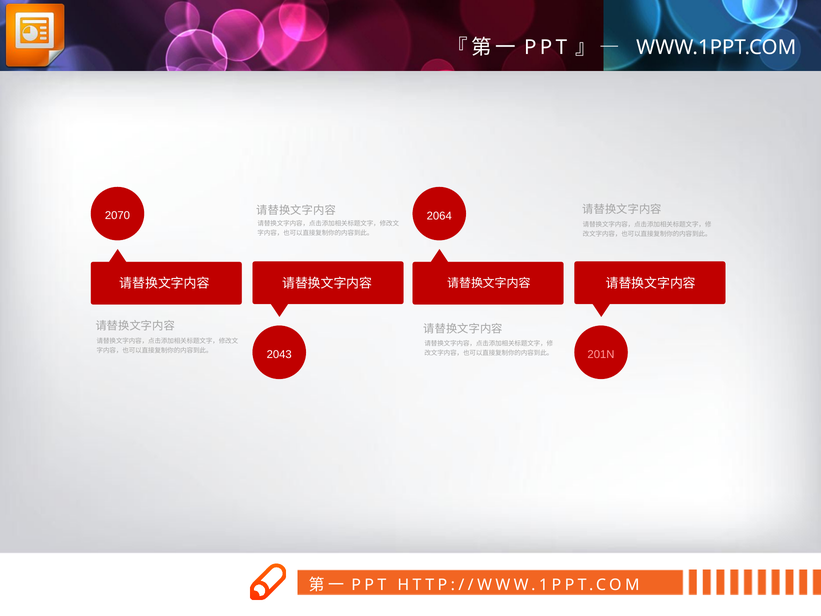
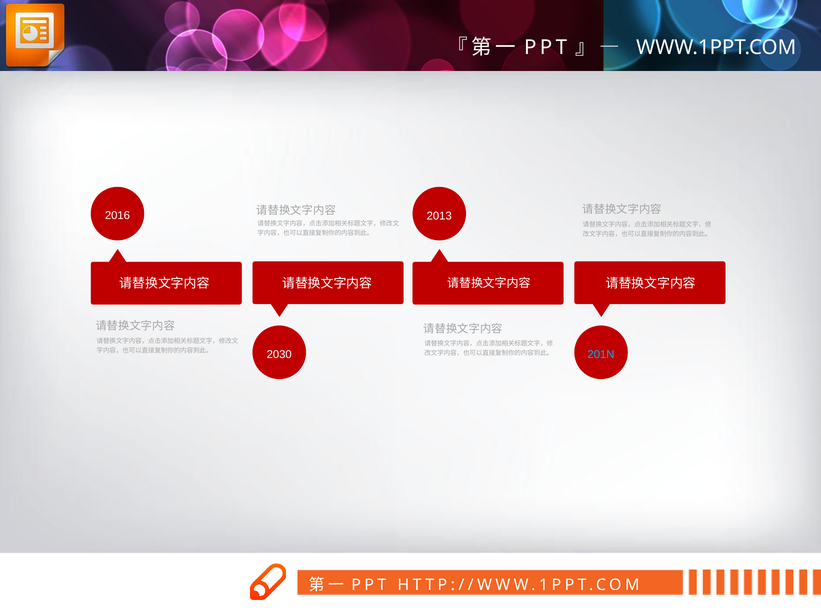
2070: 2070 -> 2016
2064: 2064 -> 2013
2043: 2043 -> 2030
201N colour: pink -> light blue
